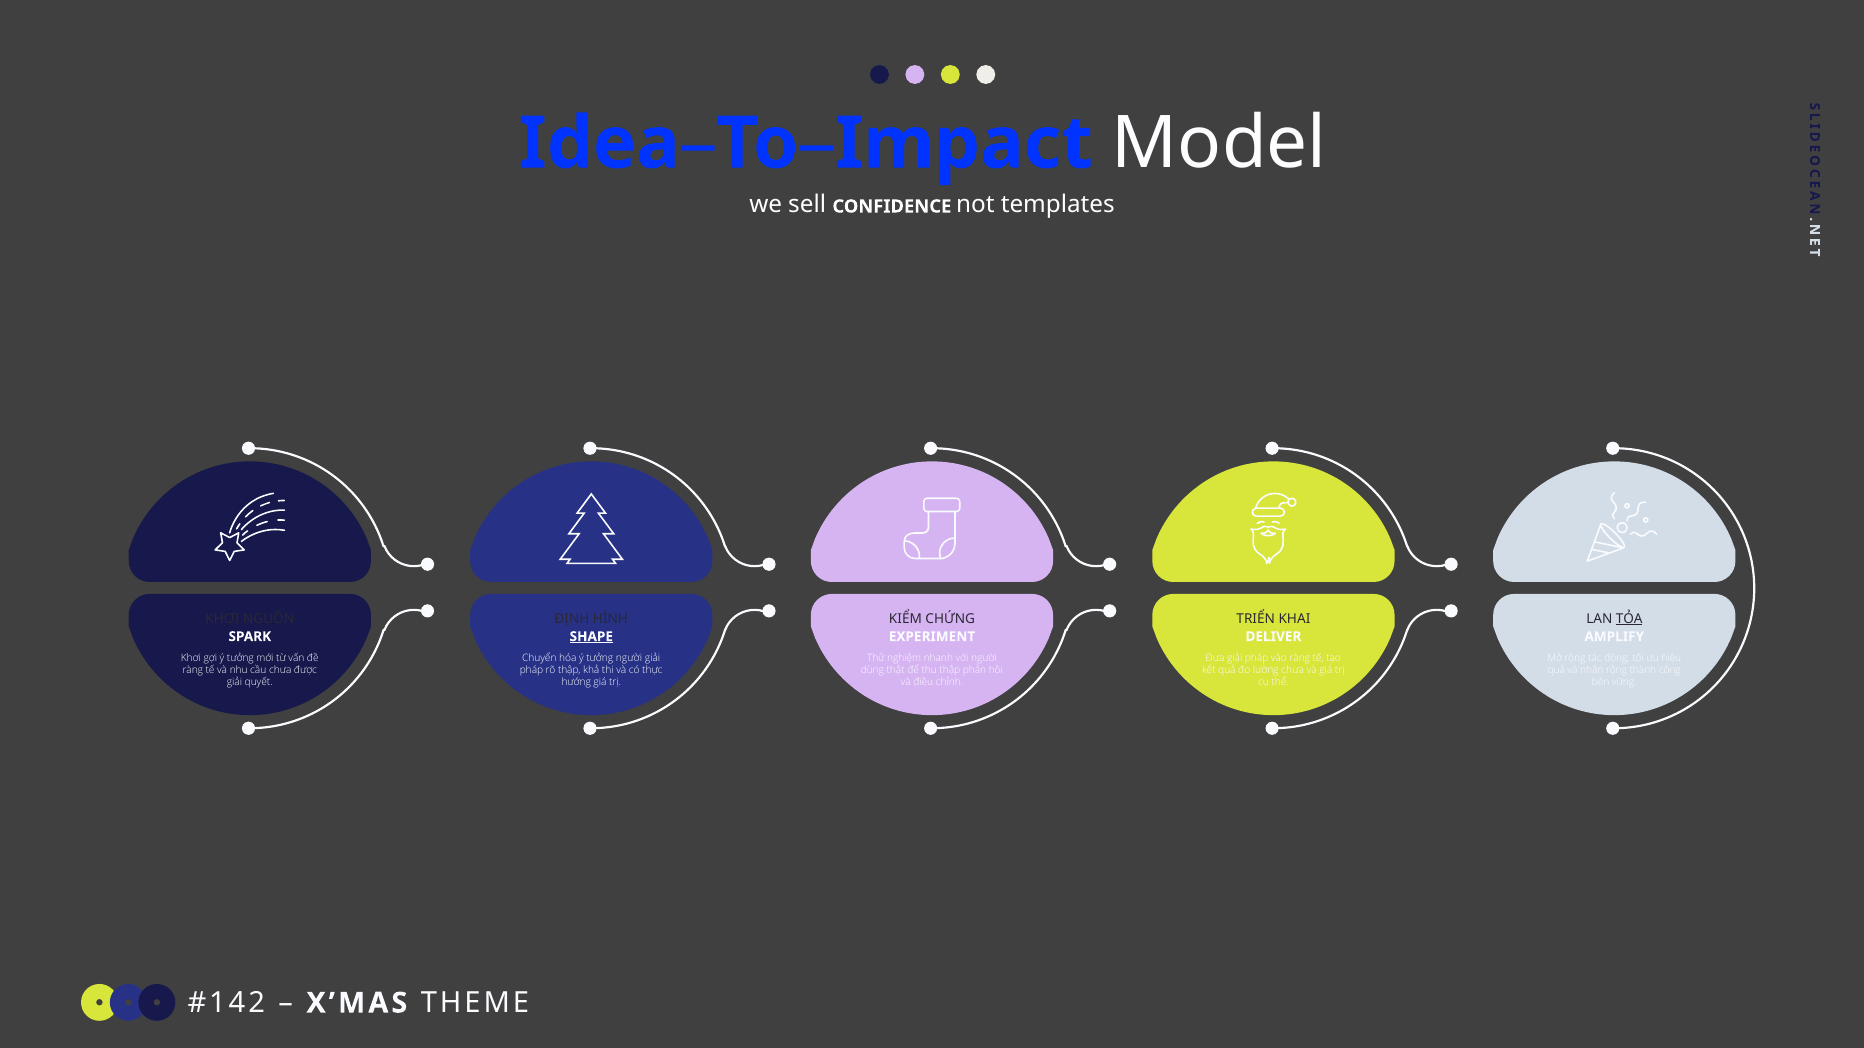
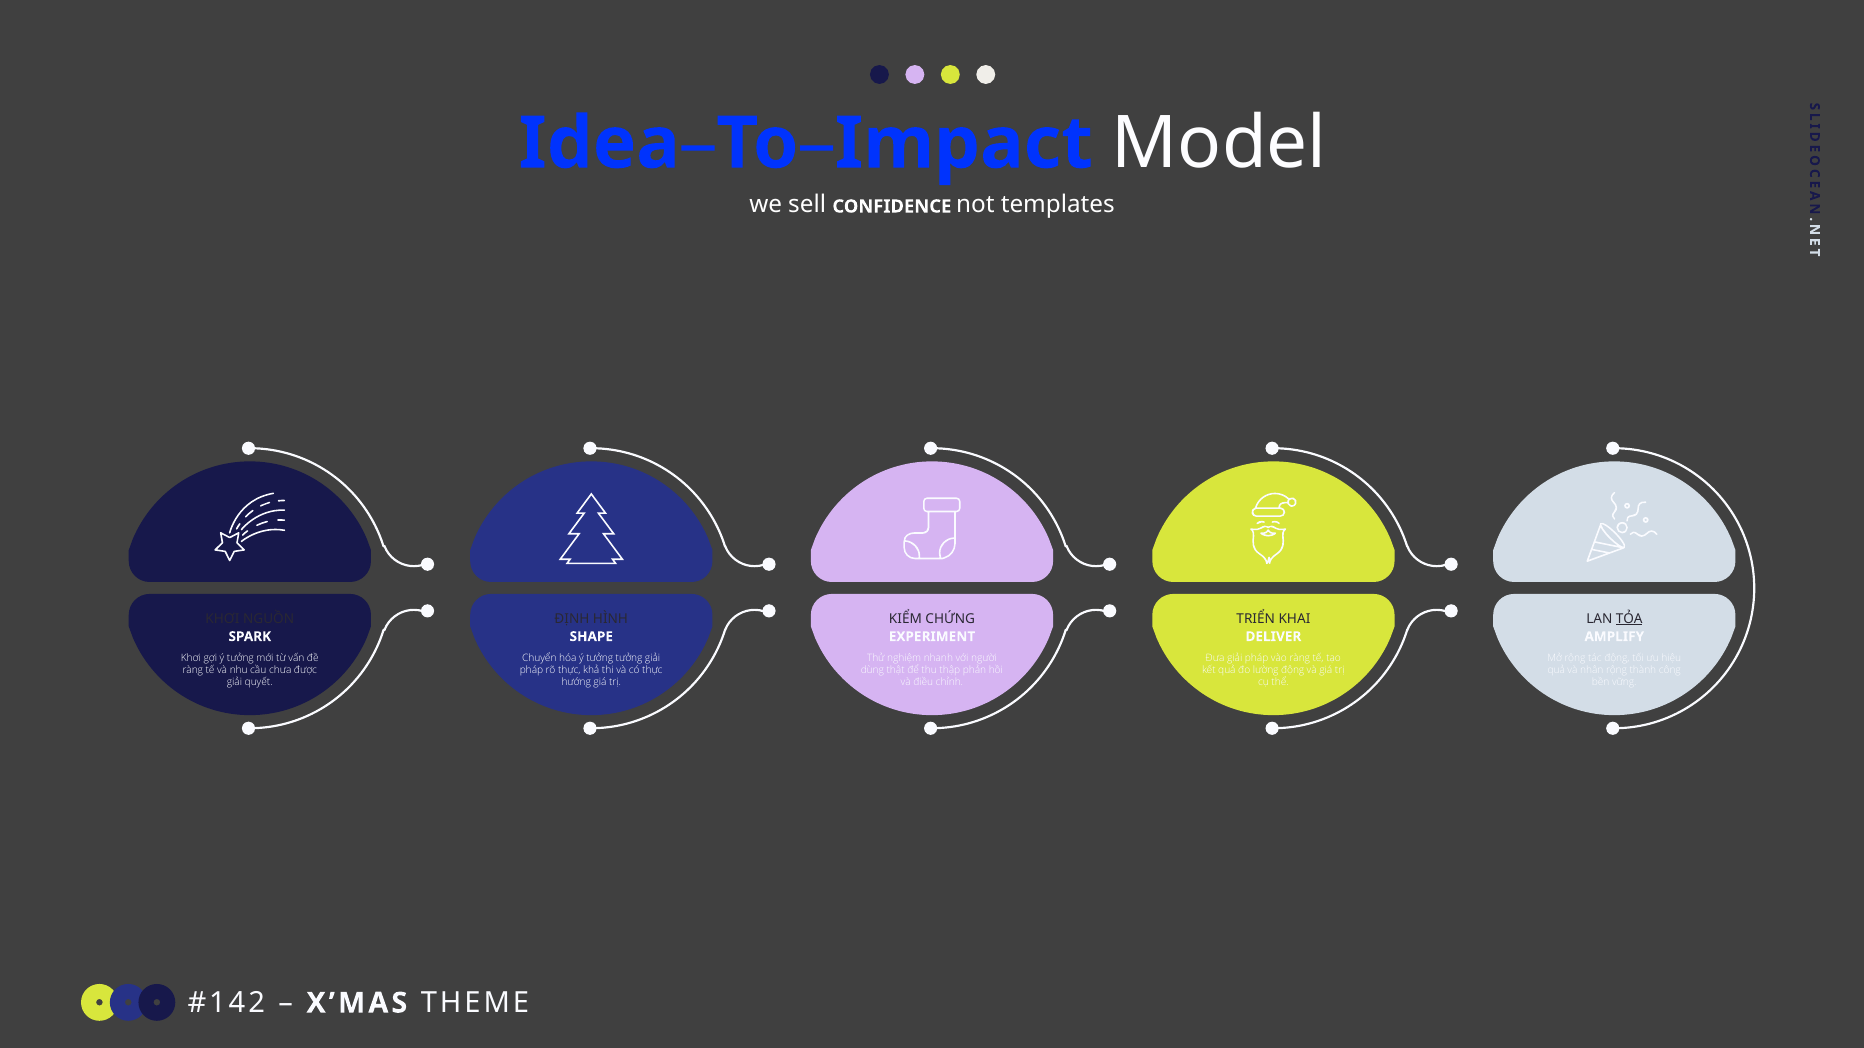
SHAPE underline: present -> none
tưởng người: người -> tưởng
rõ thập: thập -> thực
lường chưa: chưa -> động
